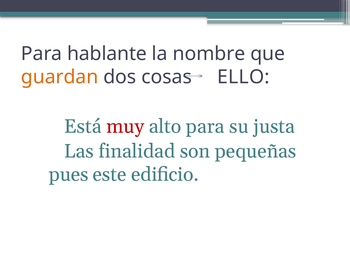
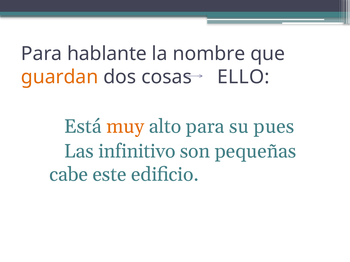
muy colour: red -> orange
justa: justa -> pues
finalidad: finalidad -> infinitivo
pues: pues -> cabe
